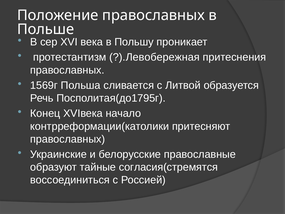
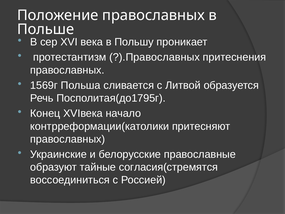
?).Левобережная: ?).Левобережная -> ?).Православных
